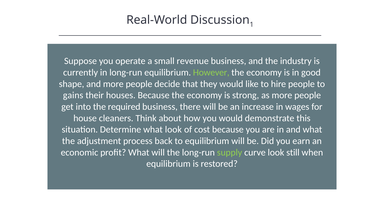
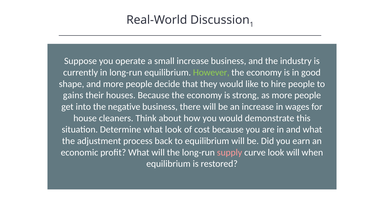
small revenue: revenue -> increase
required: required -> negative
supply colour: light green -> pink
look still: still -> will
